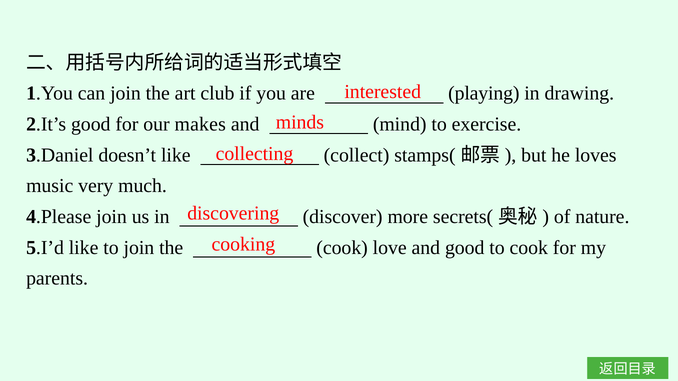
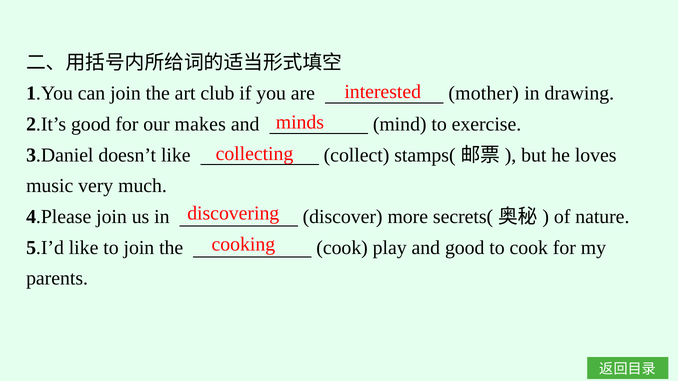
playing: playing -> mother
love: love -> play
